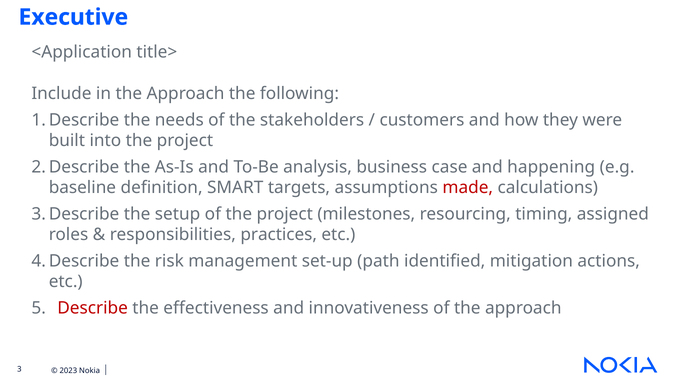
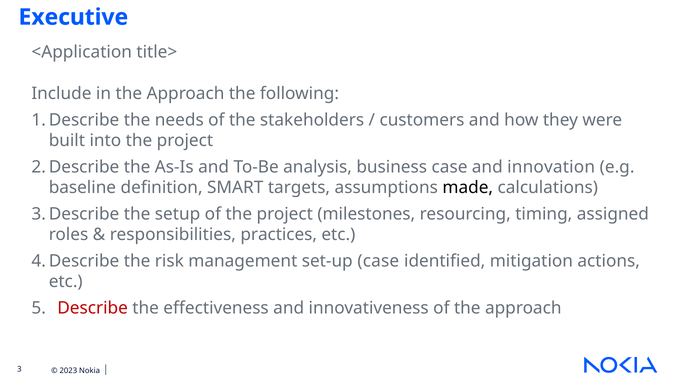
happening: happening -> innovation
made colour: red -> black
set-up path: path -> case
